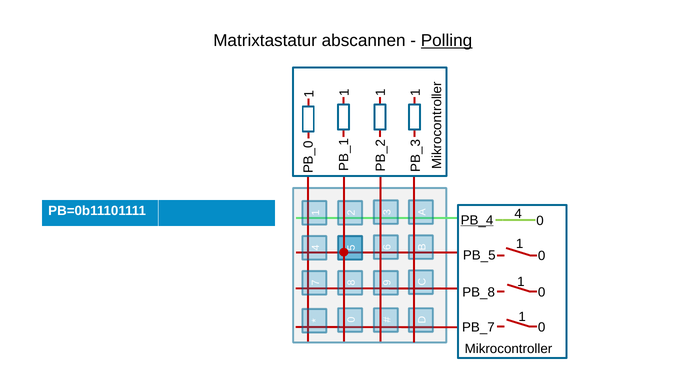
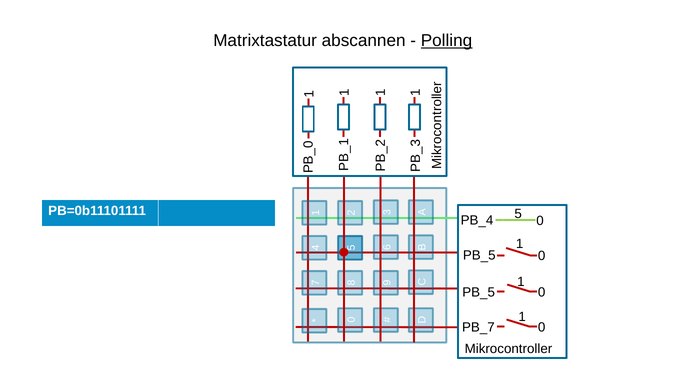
PB=0b11101111 4: 4 -> 5
PB_4 underline: present -> none
PB_8 at (479, 292): PB_8 -> PB_5
